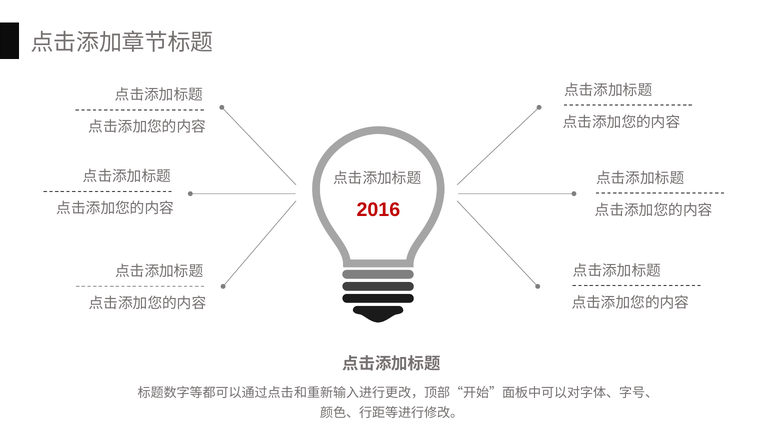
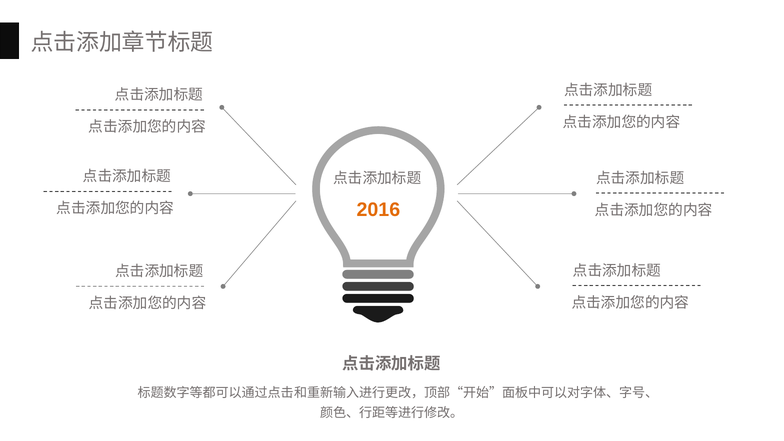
2016 colour: red -> orange
